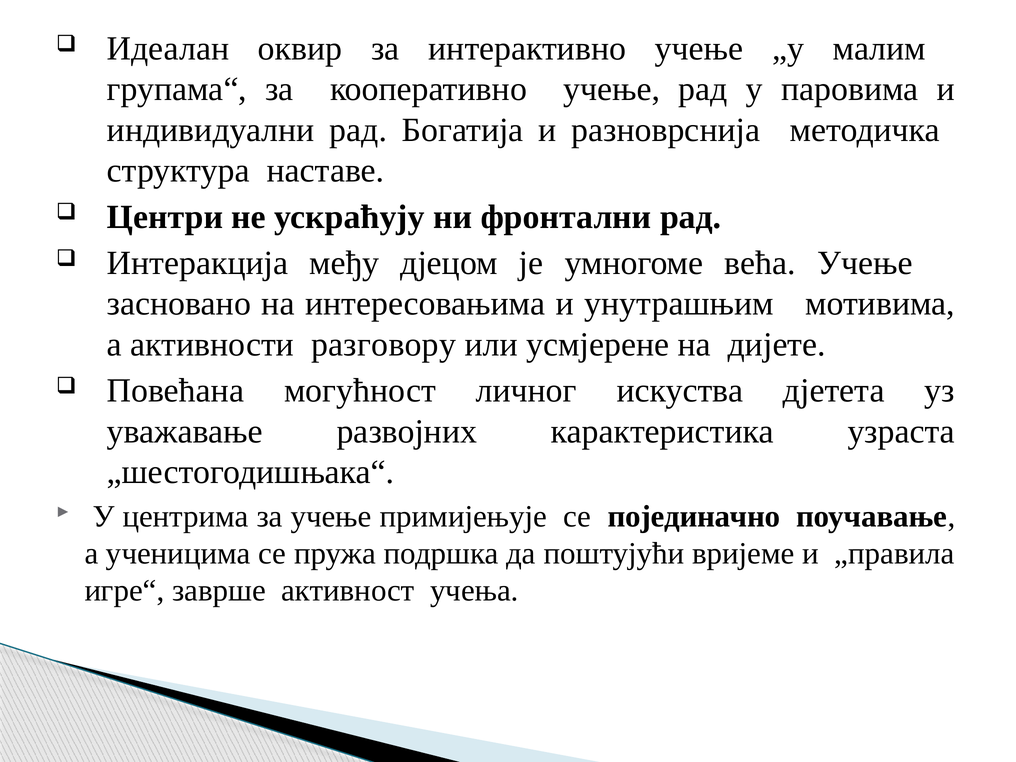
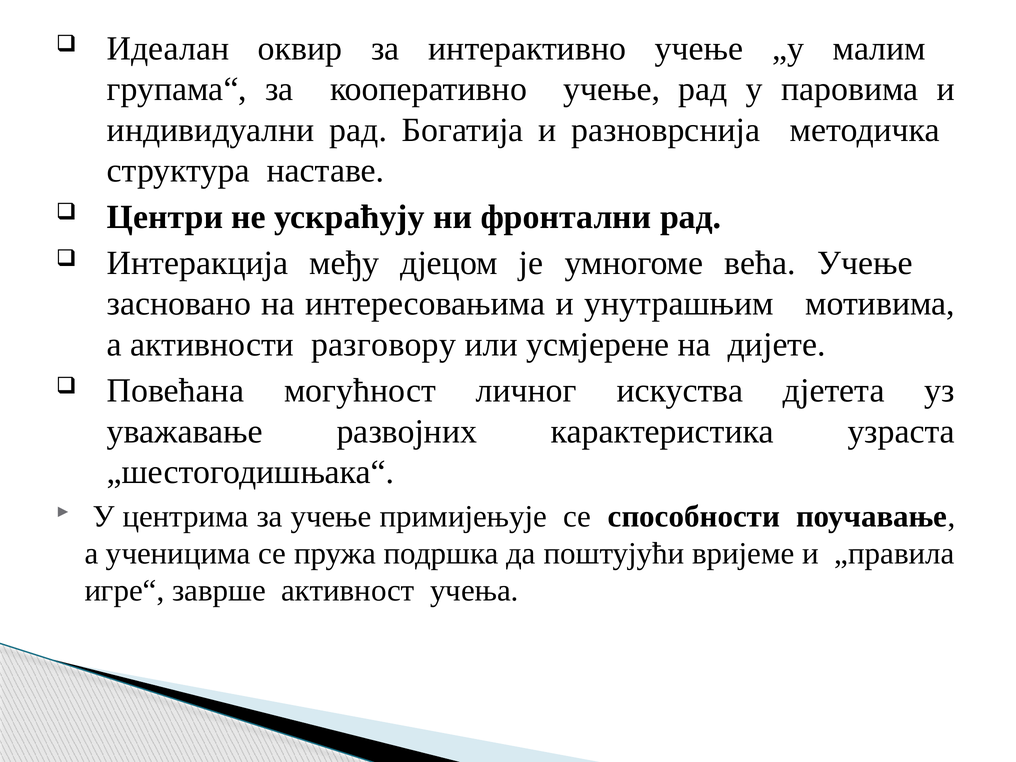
појединачно: појединачно -> способности
